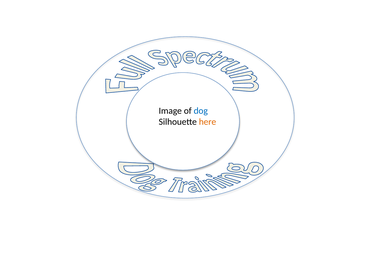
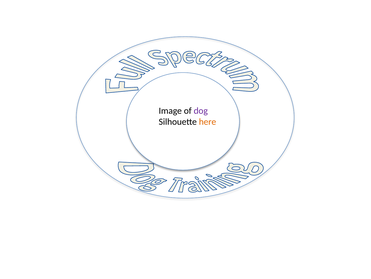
dog colour: blue -> purple
